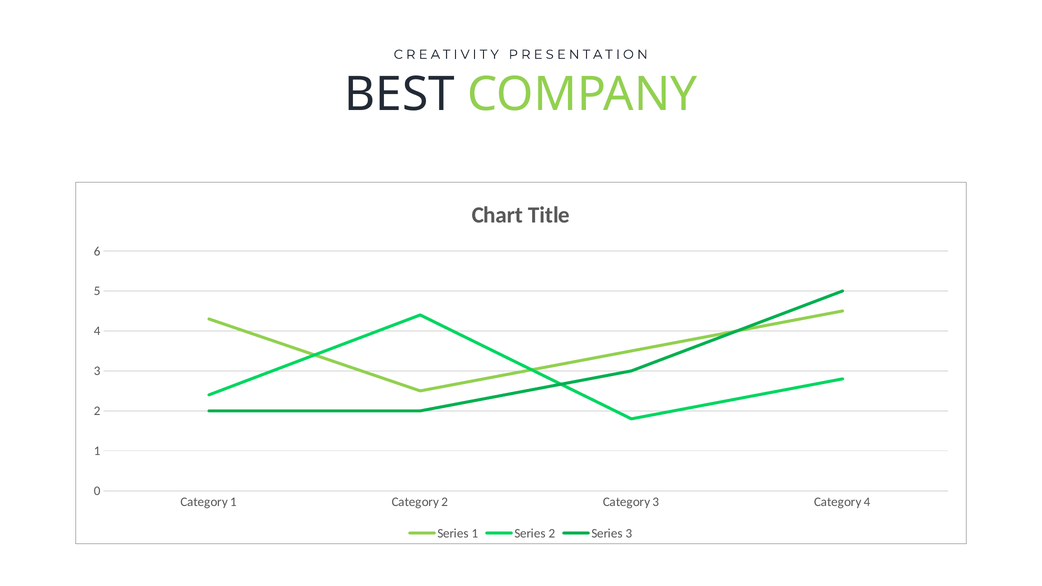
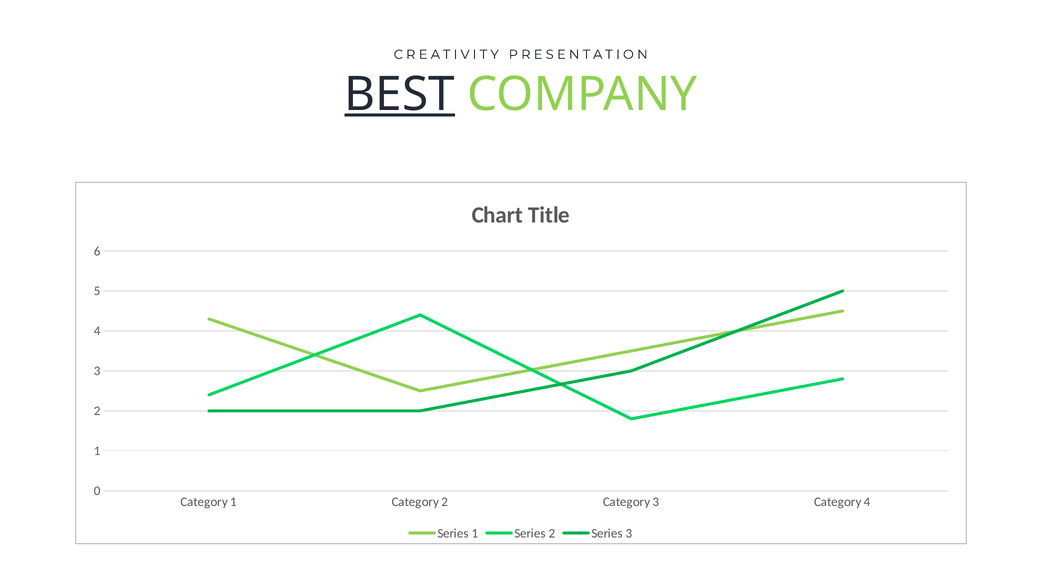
BEST underline: none -> present
